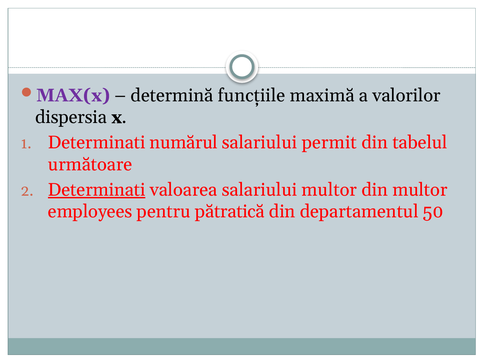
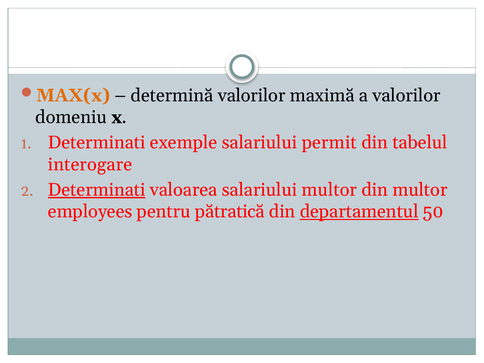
MAX(x colour: purple -> orange
determină funcţiile: funcţiile -> valorilor
dispersia: dispersia -> domeniu
numărul: numărul -> exemple
următoare: următoare -> interogare
departamentul underline: none -> present
